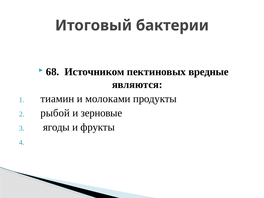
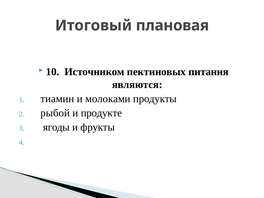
бактерии: бактерии -> плановая
68: 68 -> 10
вредные: вредные -> питания
зерновые: зерновые -> продукте
